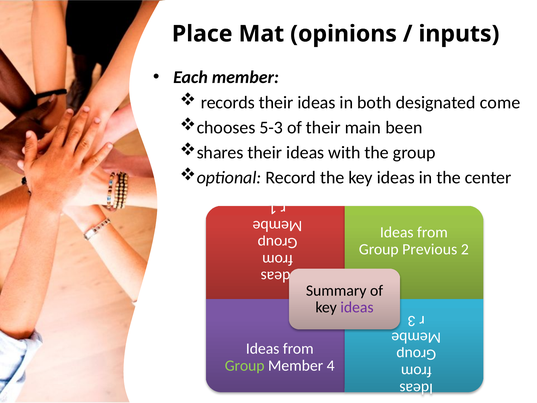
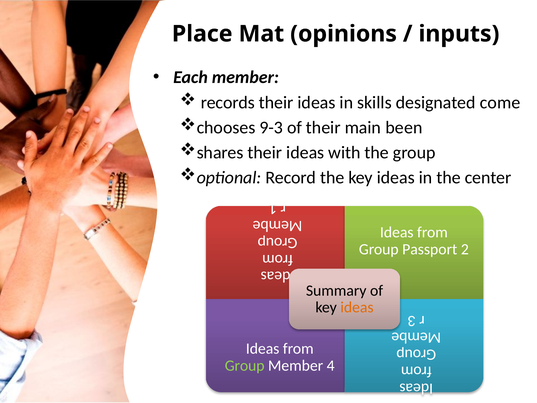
both: both -> skills
5-3: 5-3 -> 9-3
Previous: Previous -> Passport
ideas at (357, 307) colour: purple -> orange
